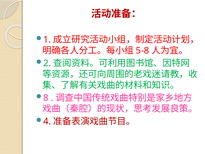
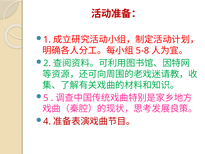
8: 8 -> 5
